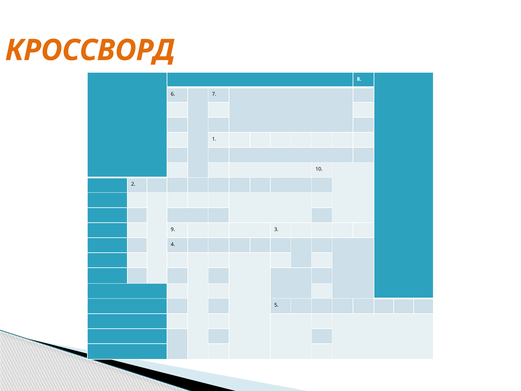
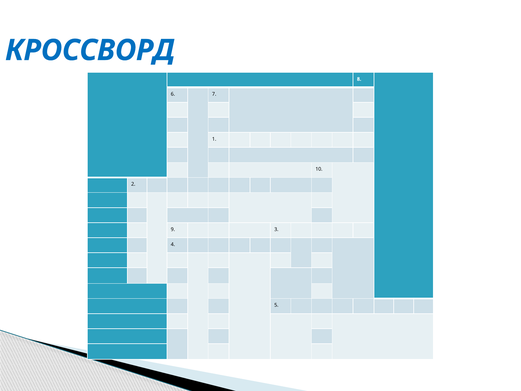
КРОССВОРД colour: orange -> blue
